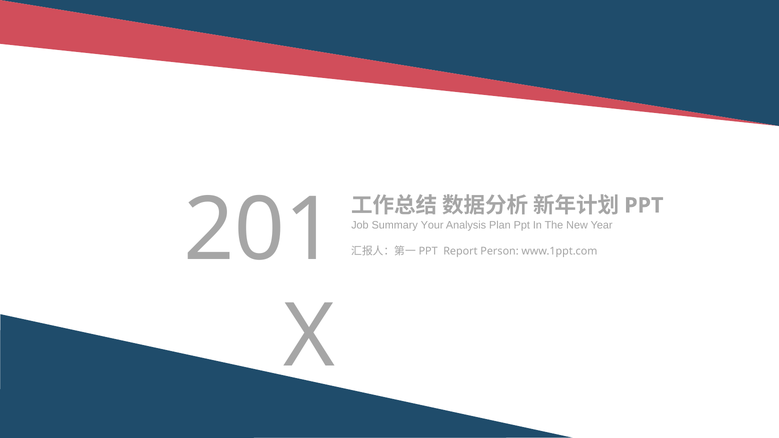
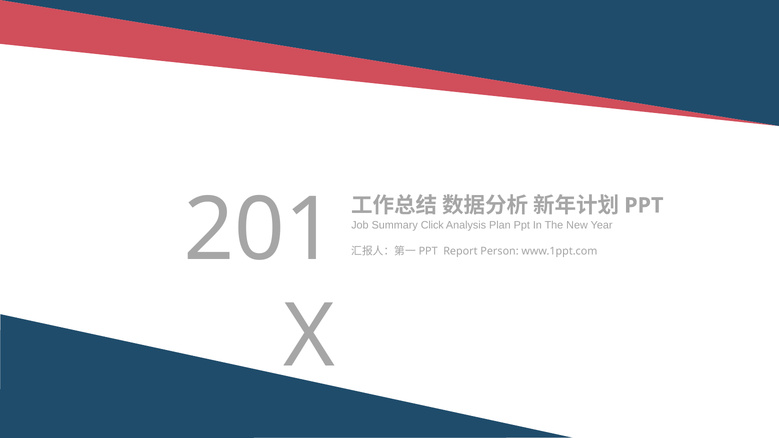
Your: Your -> Click
